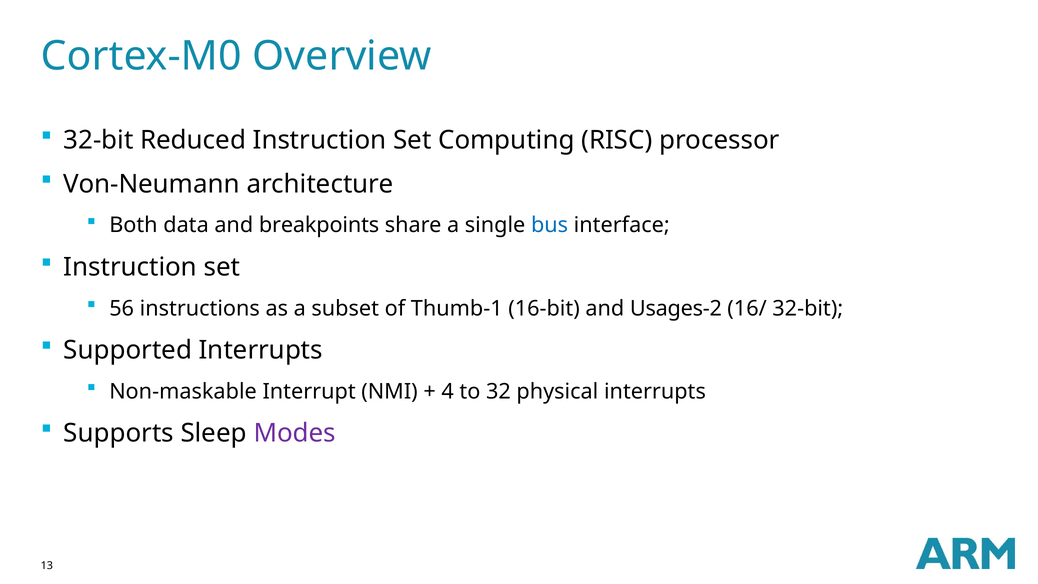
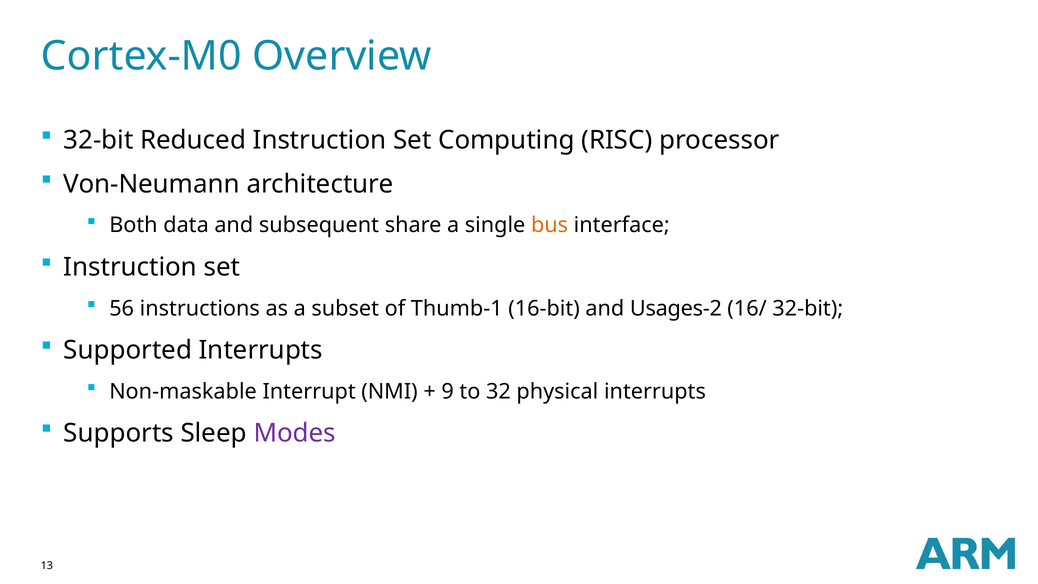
breakpoints: breakpoints -> subsequent
bus colour: blue -> orange
4: 4 -> 9
